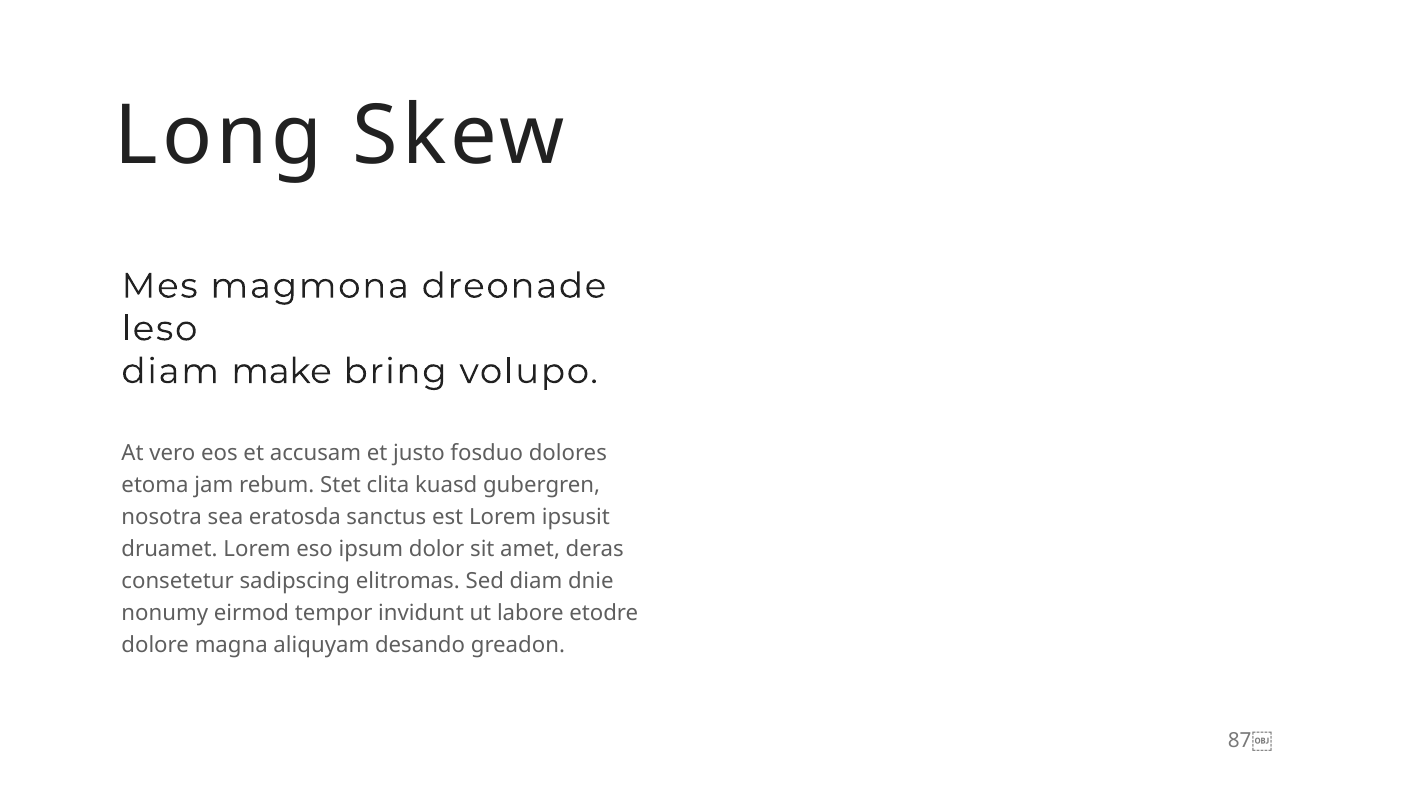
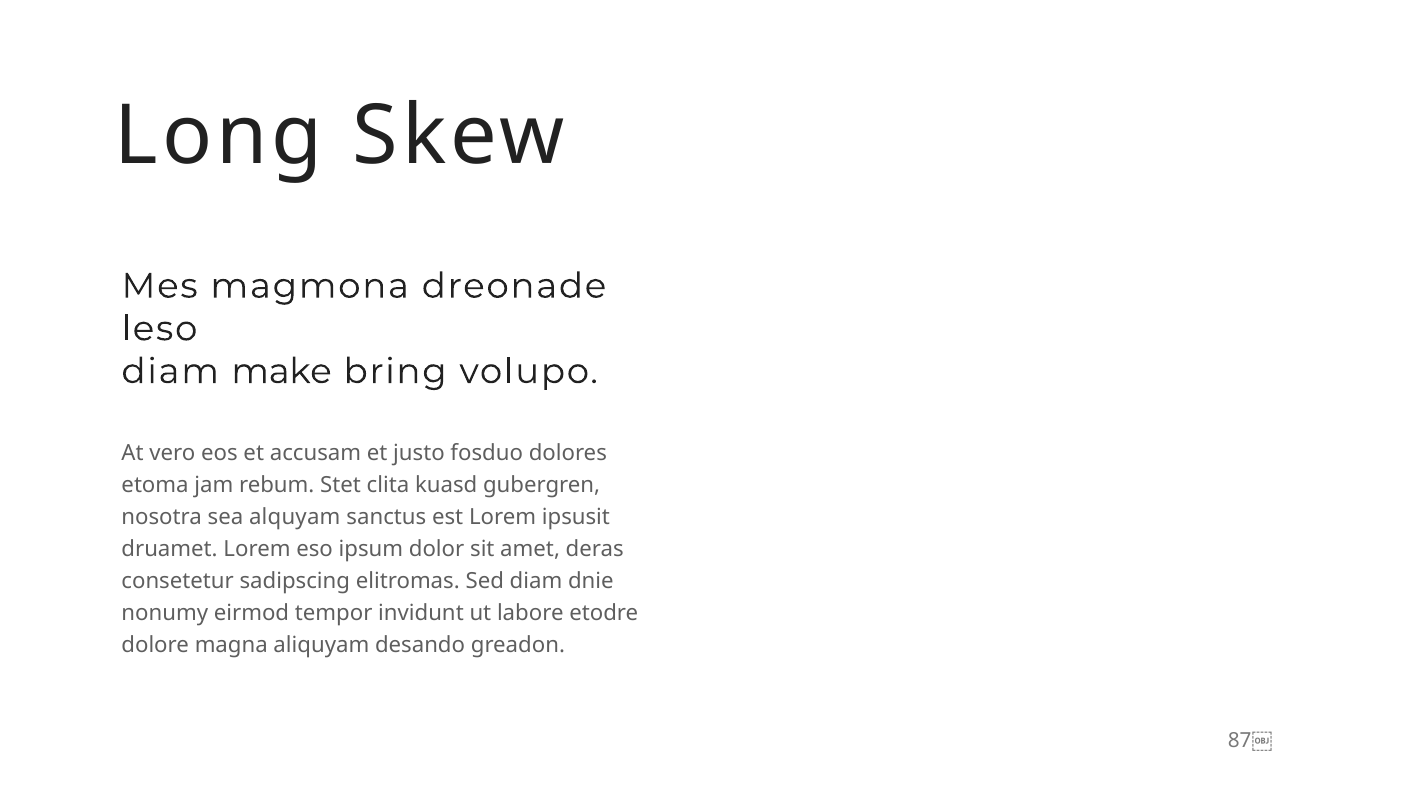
eratosda: eratosda -> alquyam
